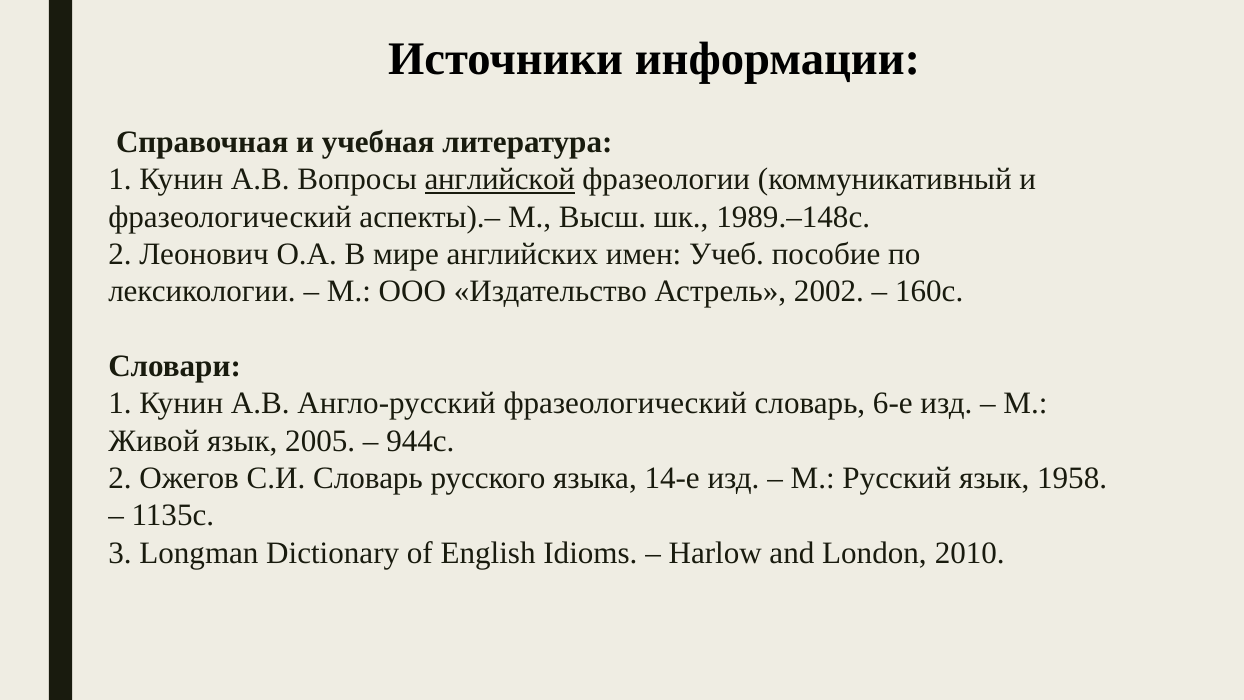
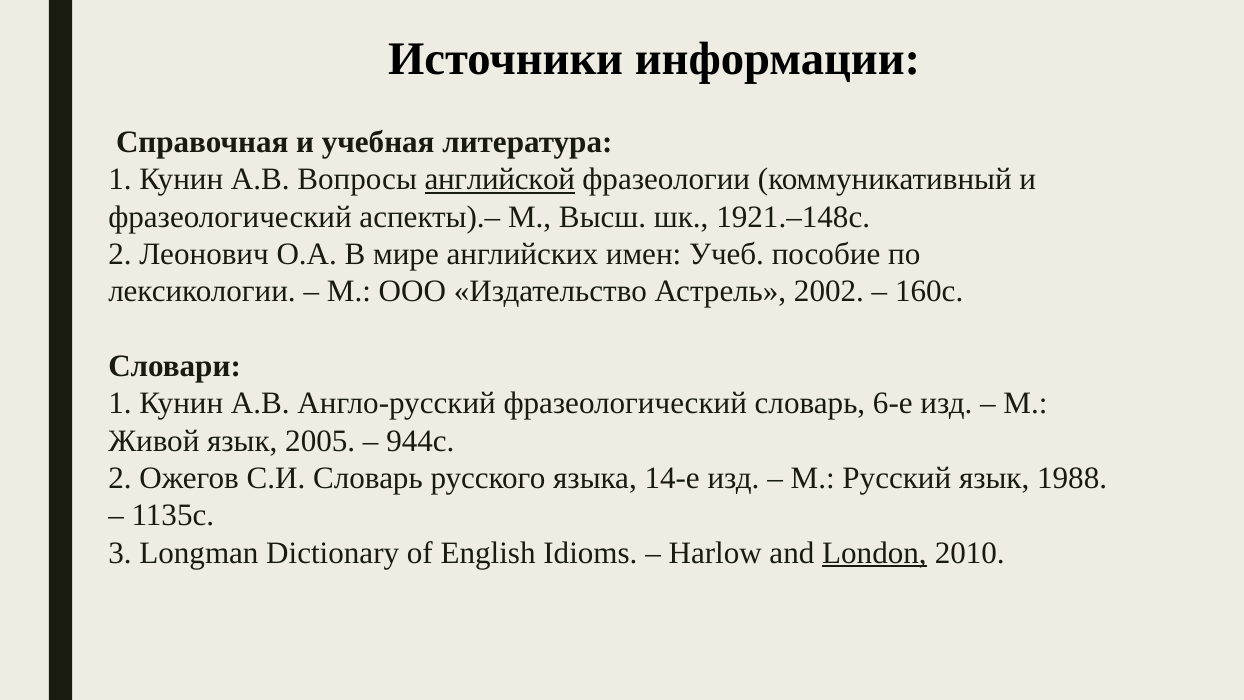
1989.–148с: 1989.–148с -> 1921.–148с
1958: 1958 -> 1988
London underline: none -> present
